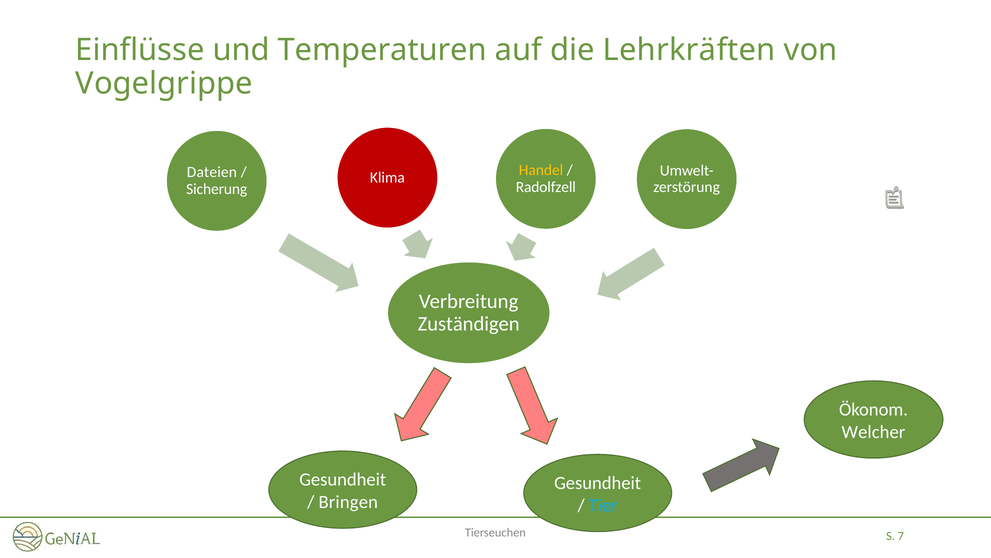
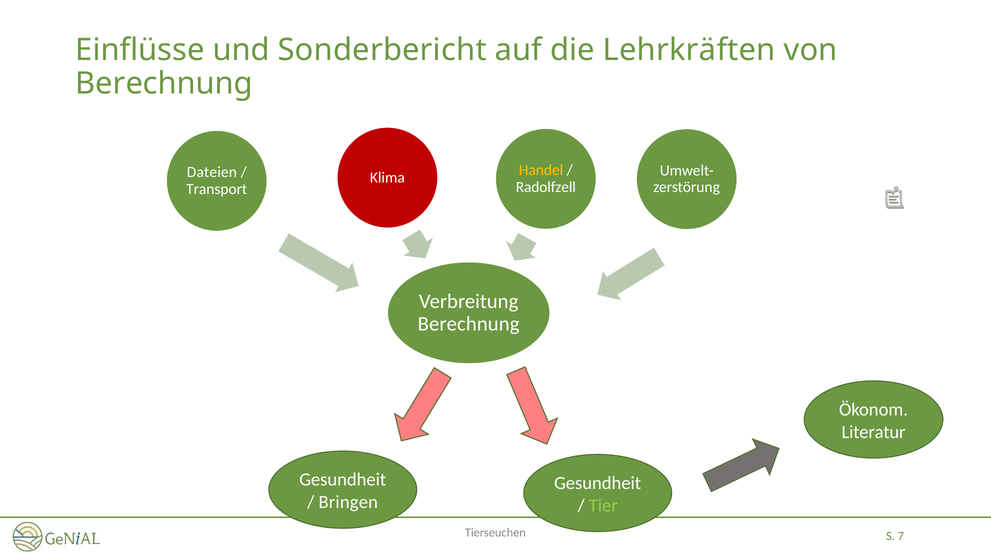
Temperaturen: Temperaturen -> Sonderbericht
Vogelgrippe at (164, 84): Vogelgrippe -> Berechnung
Sicherung: Sicherung -> Transport
Zuständigen at (469, 323): Zuständigen -> Berechnung
Welcher: Welcher -> Literatur
Tier colour: light blue -> light green
